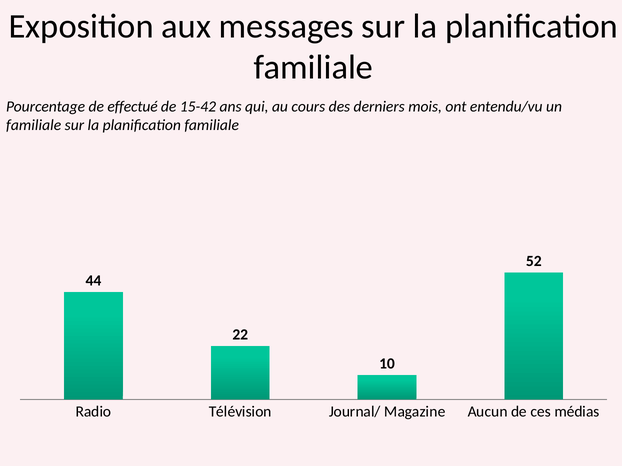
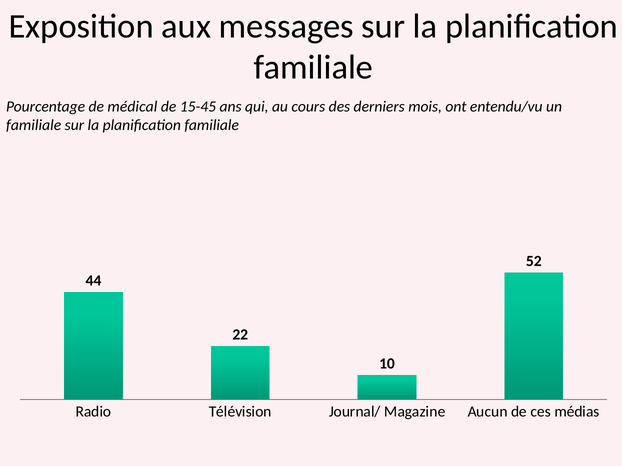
effectué: effectué -> médical
15-42: 15-42 -> 15-45
